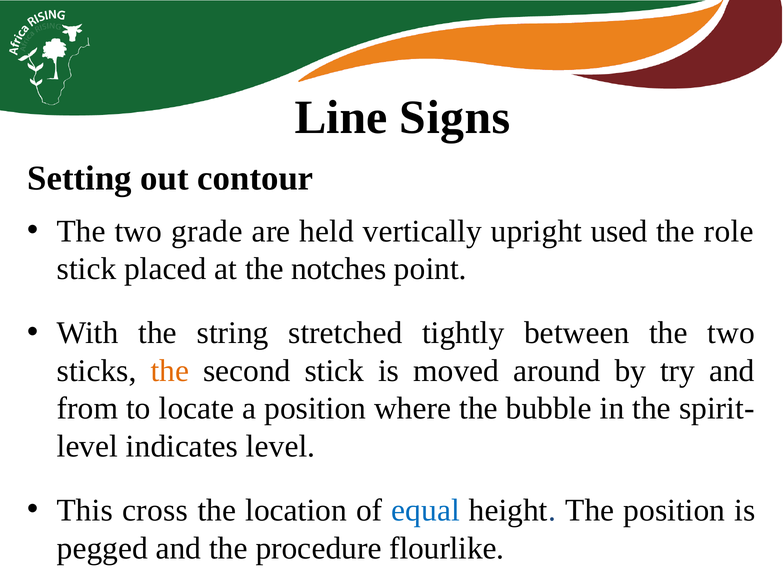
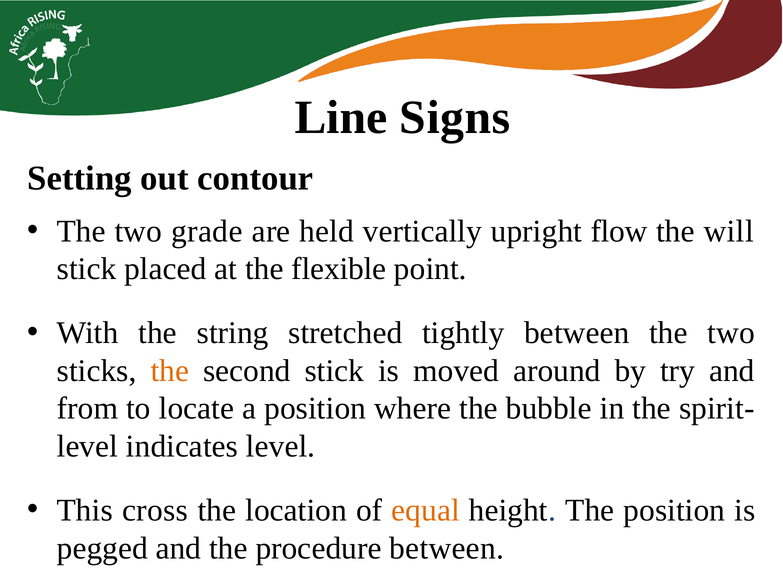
used: used -> flow
role: role -> will
notches: notches -> flexible
equal colour: blue -> orange
procedure flourlike: flourlike -> between
